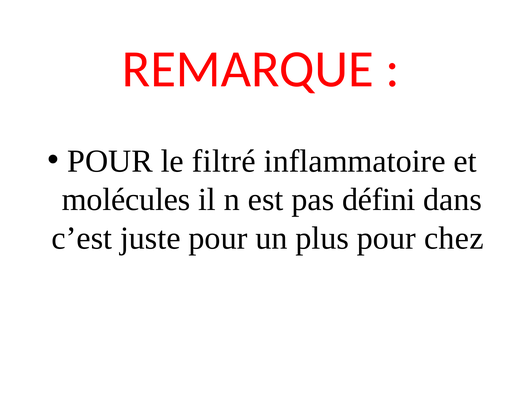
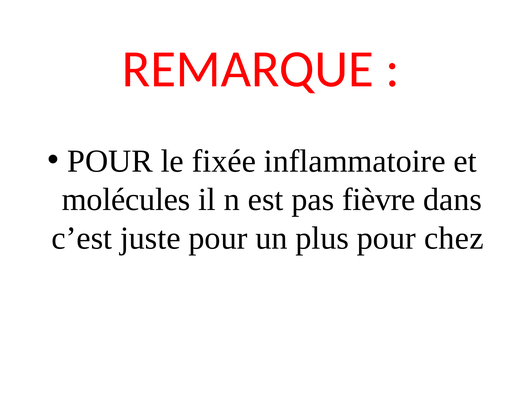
filtré: filtré -> fixée
défini: défini -> fièvre
